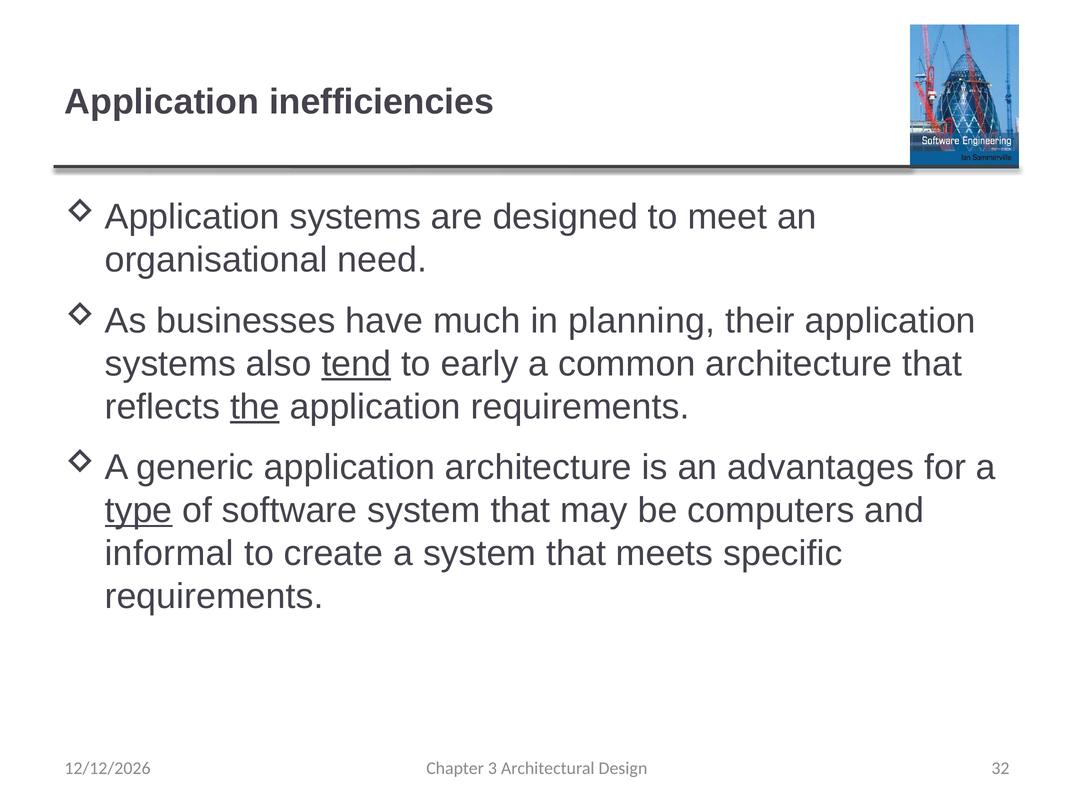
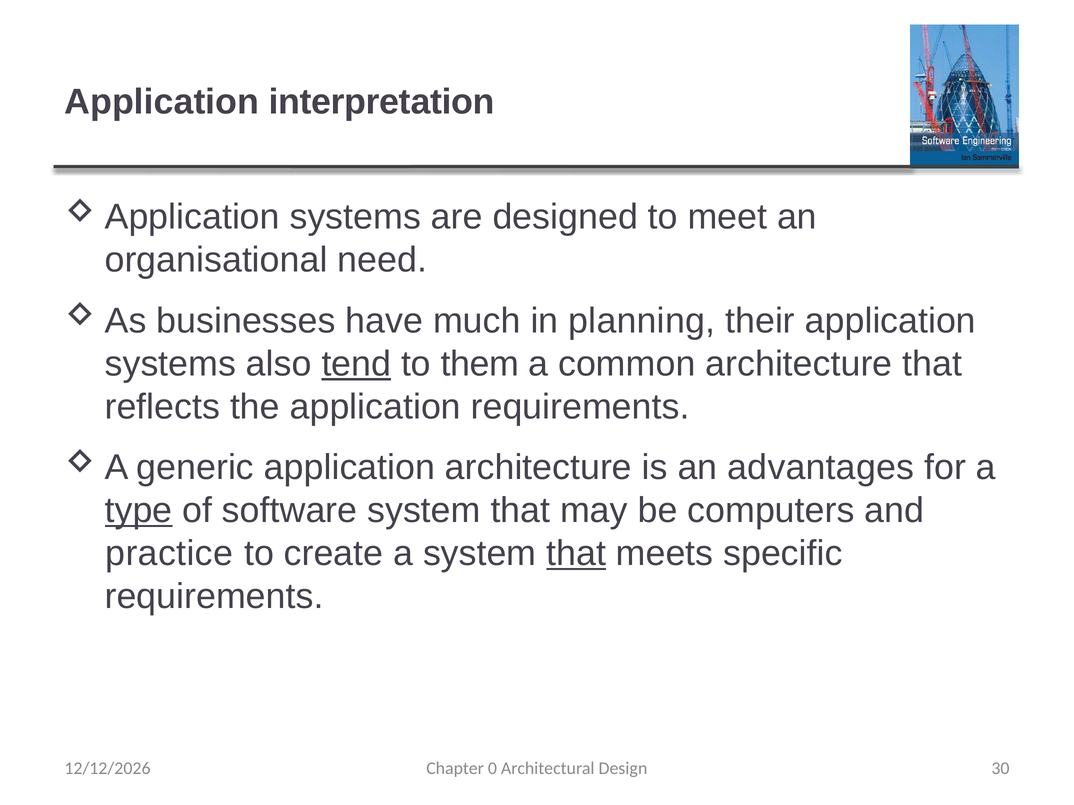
inefficiencies: inefficiencies -> interpretation
early: early -> them
the underline: present -> none
informal: informal -> practice
that at (576, 554) underline: none -> present
3: 3 -> 0
32: 32 -> 30
